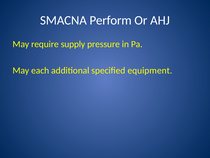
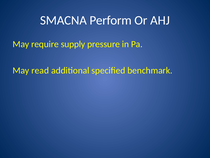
each: each -> read
equipment: equipment -> benchmark
